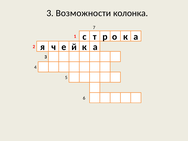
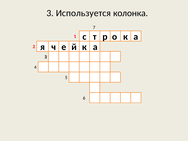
Возможности: Возможности -> Используется
